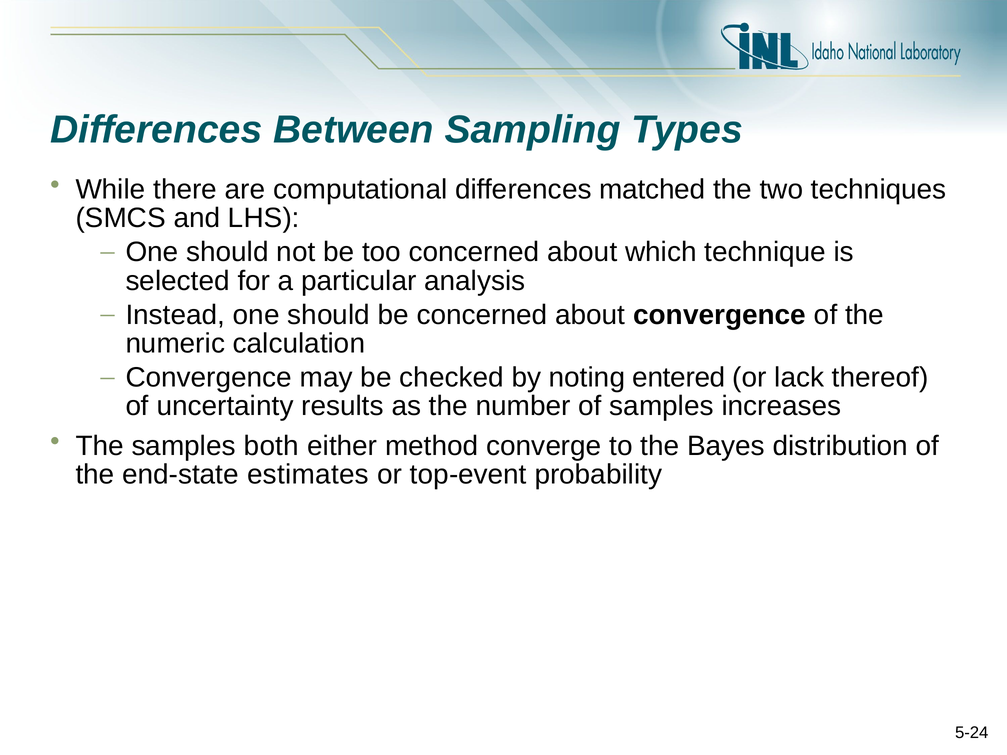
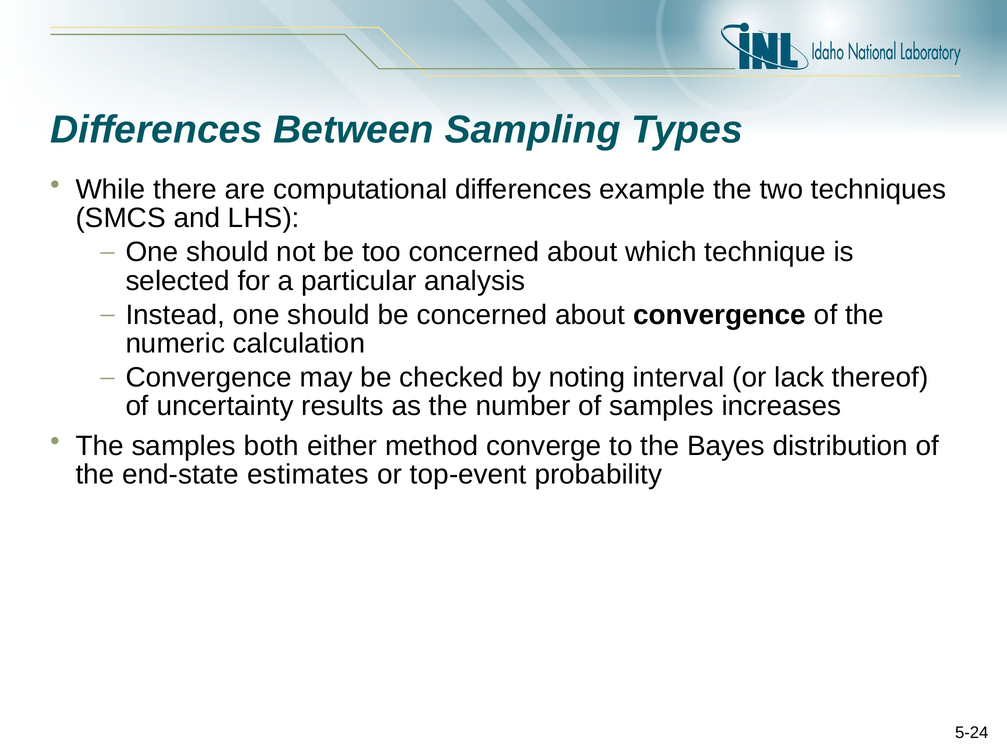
matched: matched -> example
entered: entered -> interval
